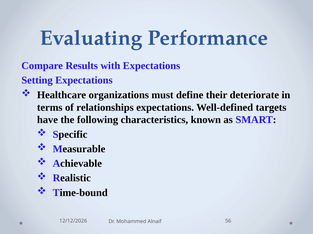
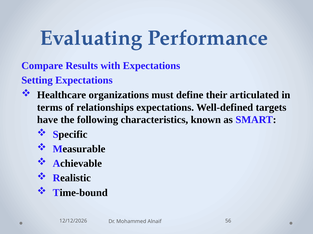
deteriorate: deteriorate -> articulated
